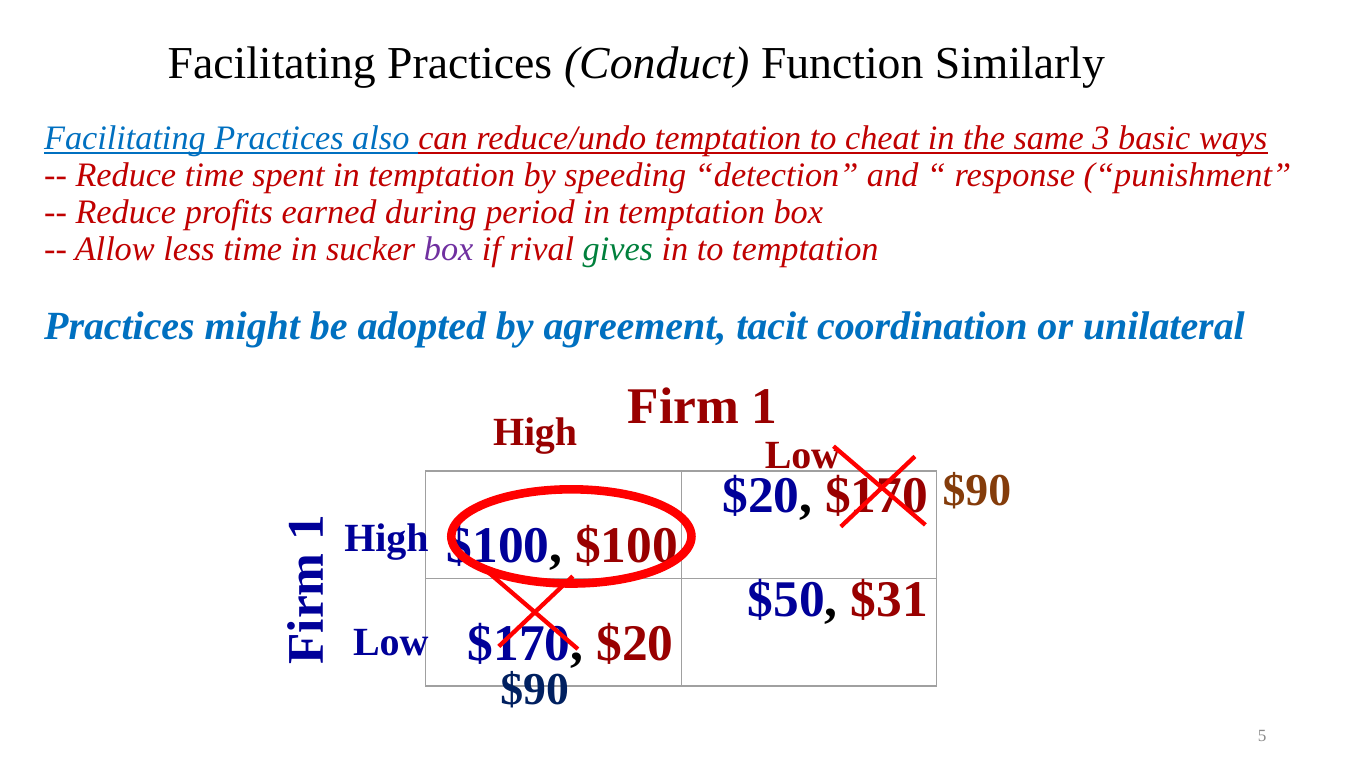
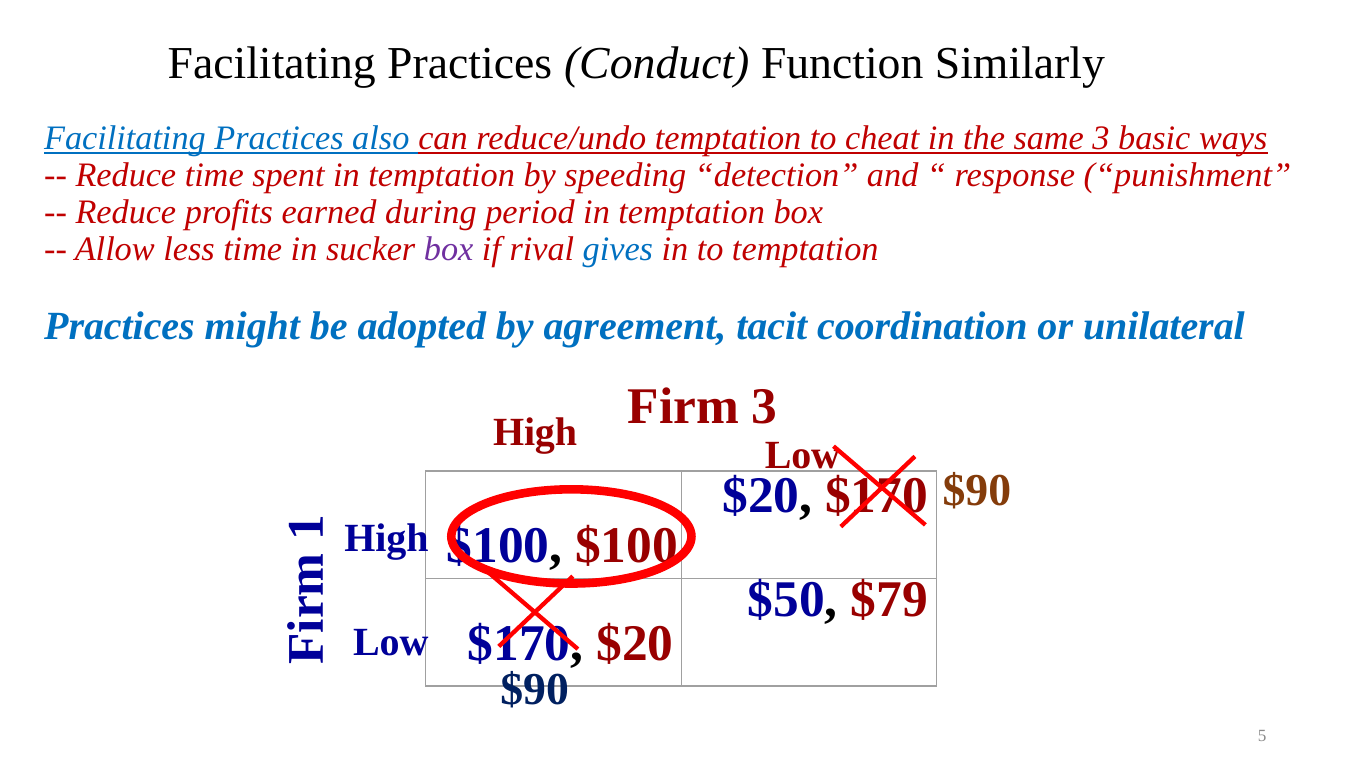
gives colour: green -> blue
Firm 1: 1 -> 3
$31: $31 -> $79
